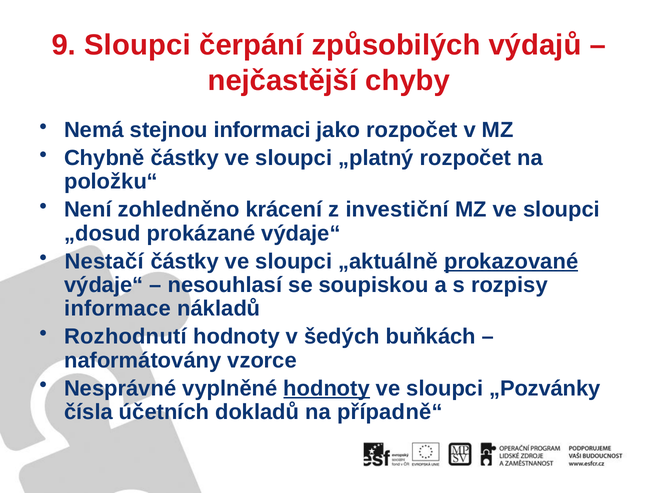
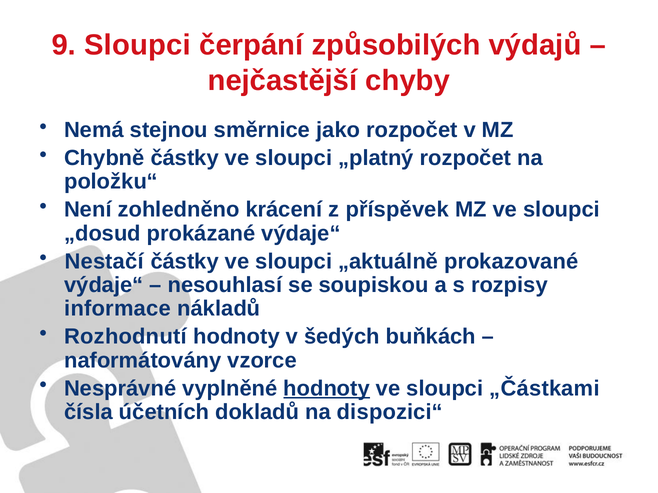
informaci: informaci -> směrnice
investiční: investiční -> příspěvek
prokazované underline: present -> none
„Pozvánky: „Pozvánky -> „Částkami
případně“: případně“ -> dispozici“
